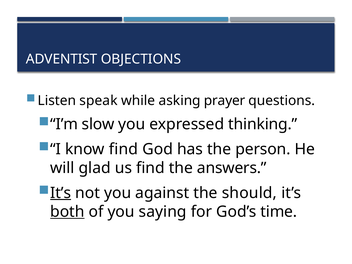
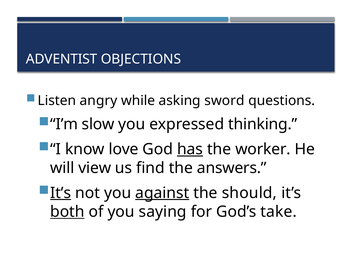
speak: speak -> angry
prayer: prayer -> sword
know find: find -> love
has underline: none -> present
person: person -> worker
glad: glad -> view
against underline: none -> present
time: time -> take
